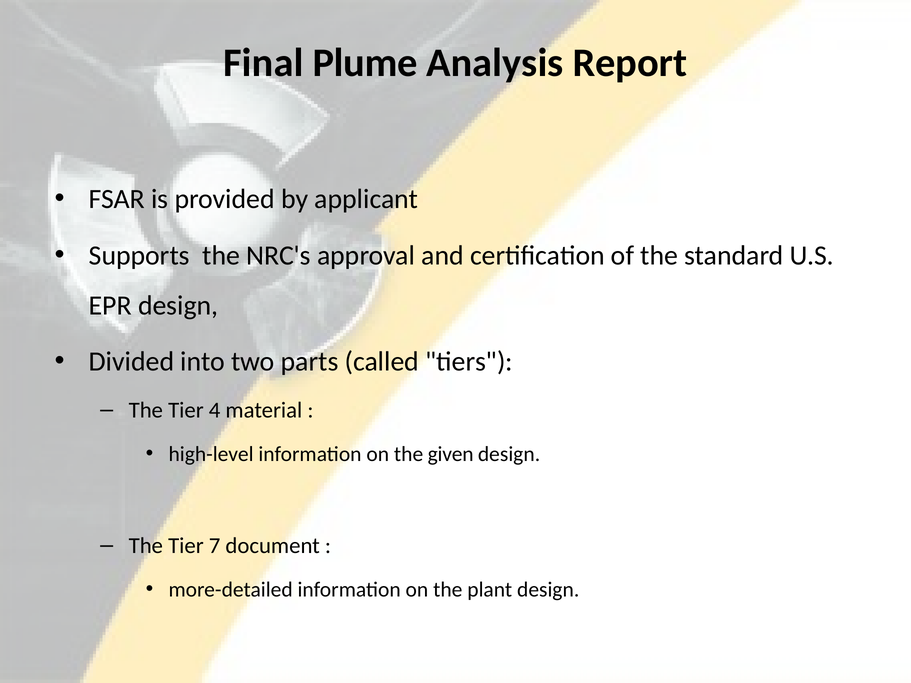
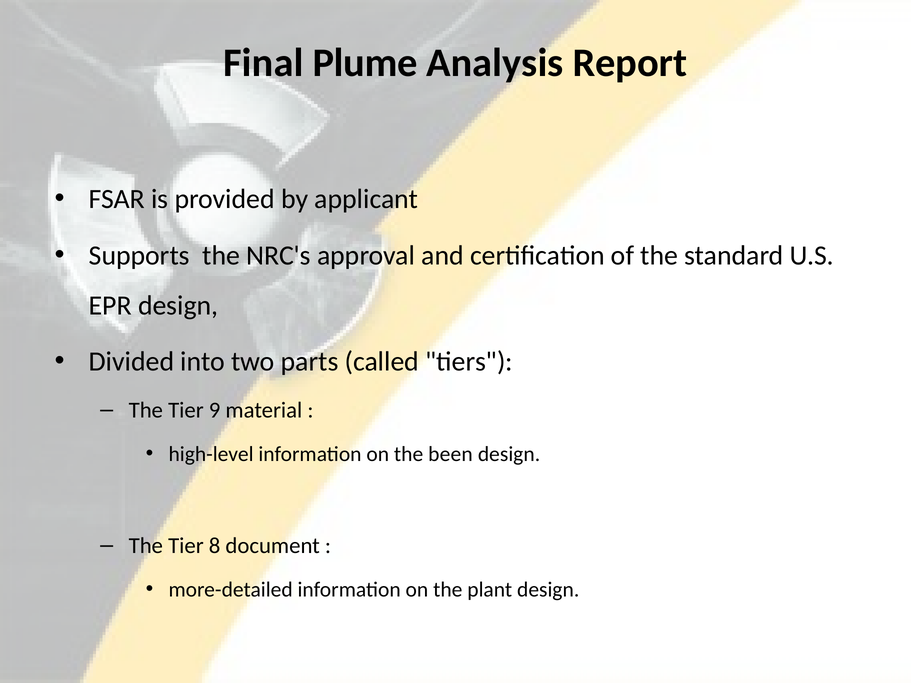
4: 4 -> 9
given: given -> been
7: 7 -> 8
